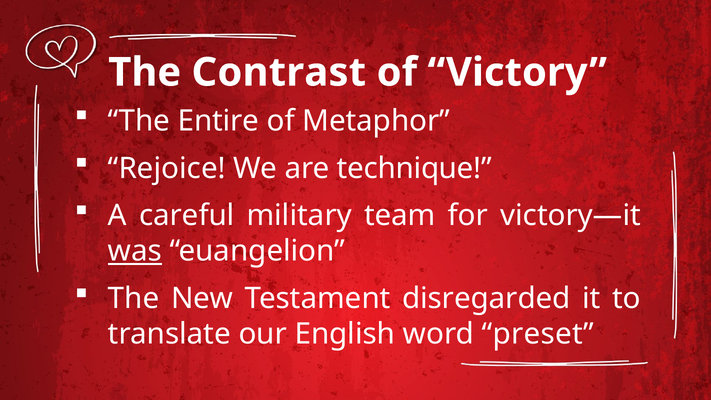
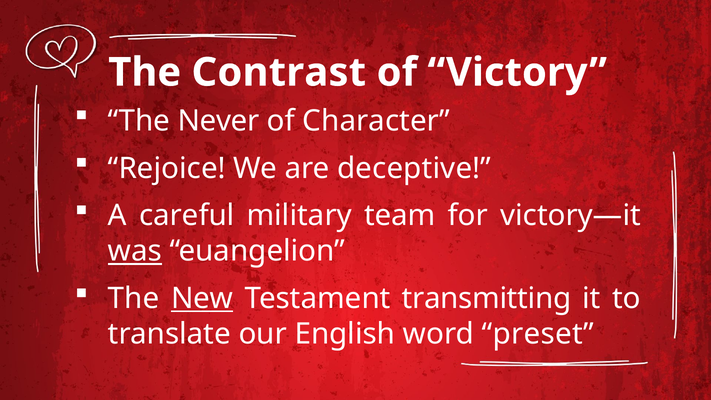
Entire: Entire -> Never
Metaphor: Metaphor -> Character
technique: technique -> deceptive
New underline: none -> present
disregarded: disregarded -> transmitting
